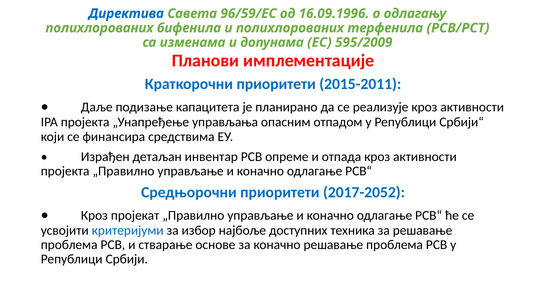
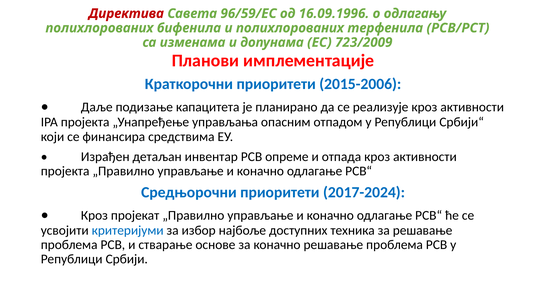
Директива colour: blue -> red
595/2009: 595/2009 -> 723/2009
2015-2011: 2015-2011 -> 2015-2006
2017-2052: 2017-2052 -> 2017-2024
